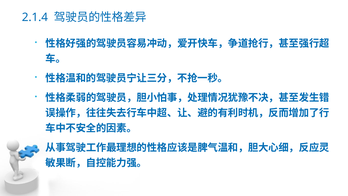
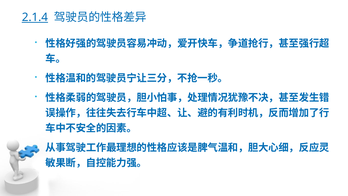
2.1.4 underline: none -> present
